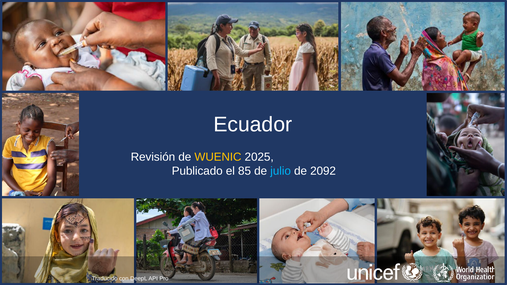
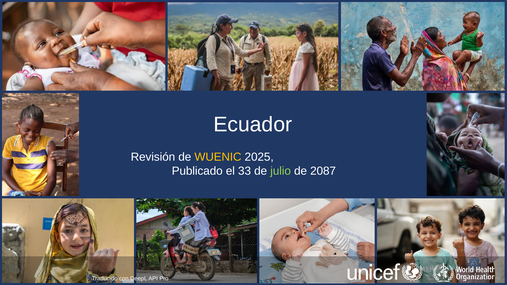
85: 85 -> 33
julio colour: light blue -> light green
2092: 2092 -> 2087
